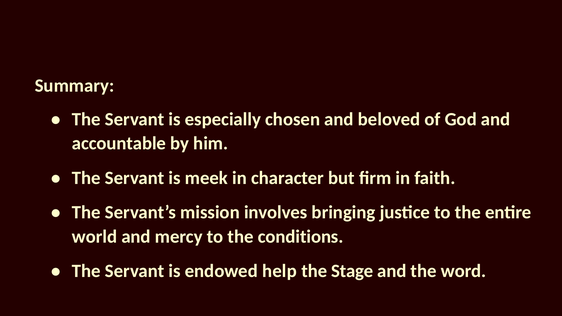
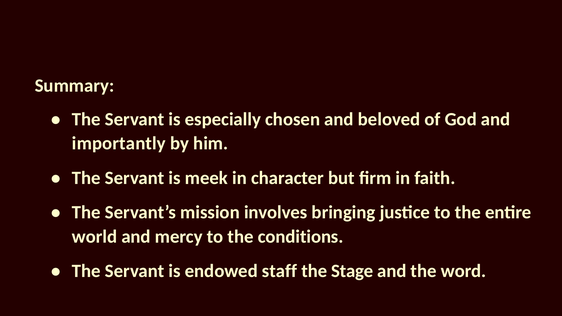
accountable: accountable -> importantly
help: help -> staff
